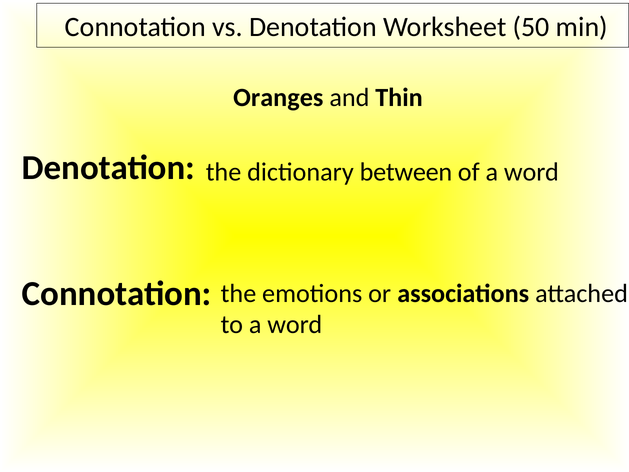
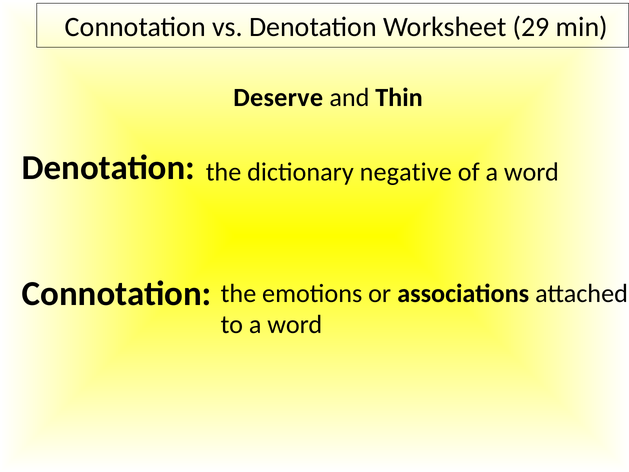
50: 50 -> 29
Oranges: Oranges -> Deserve
between: between -> negative
